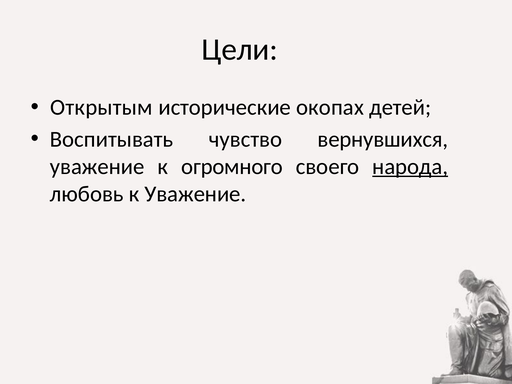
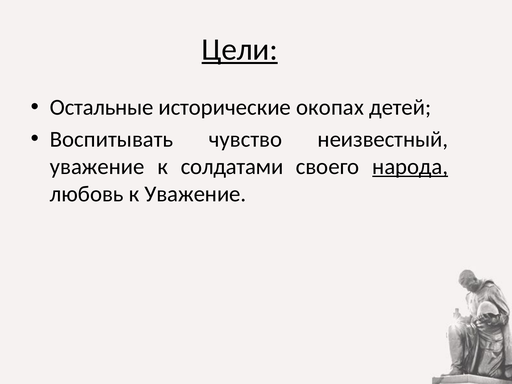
Цели underline: none -> present
Открытым: Открытым -> Остальные
вернувшихся: вернувшихся -> неизвестный
огромного: огромного -> солдатами
